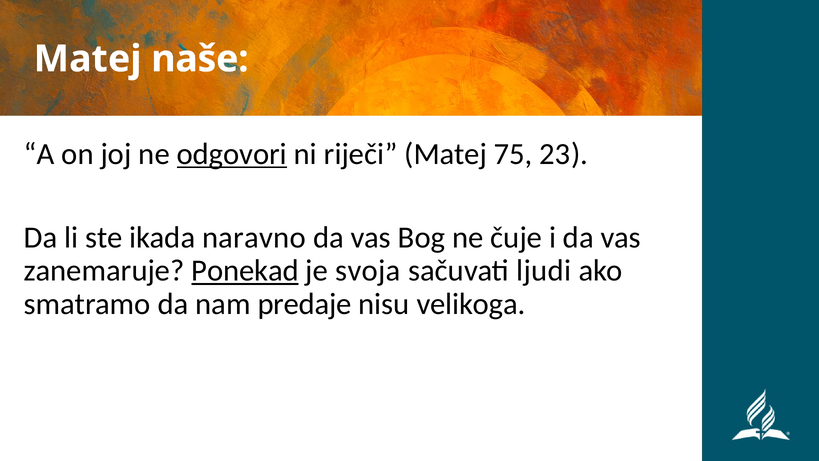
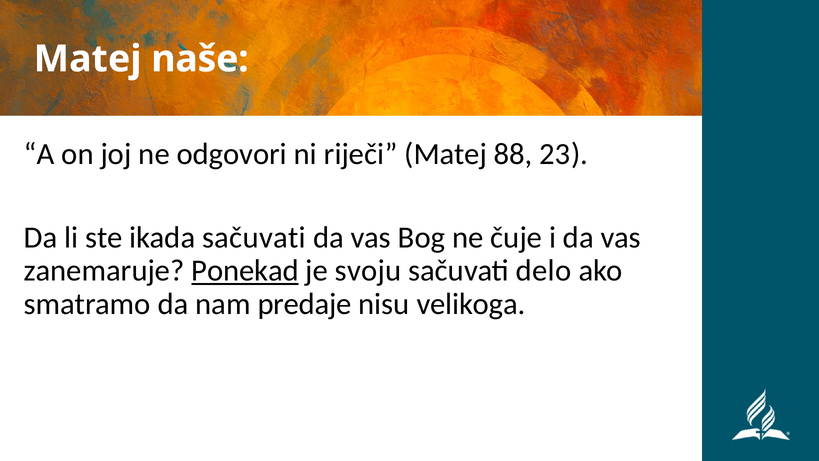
odgovori underline: present -> none
75: 75 -> 88
ikada naravno: naravno -> sačuvati
svoja: svoja -> svoju
ljudi: ljudi -> delo
